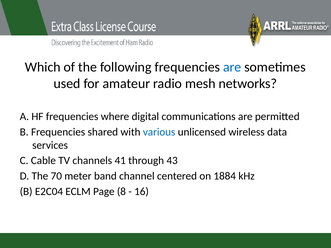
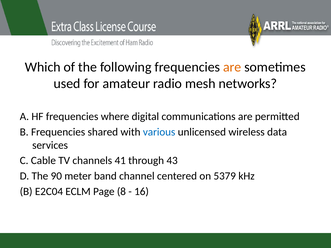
are at (232, 67) colour: blue -> orange
70: 70 -> 90
1884: 1884 -> 5379
